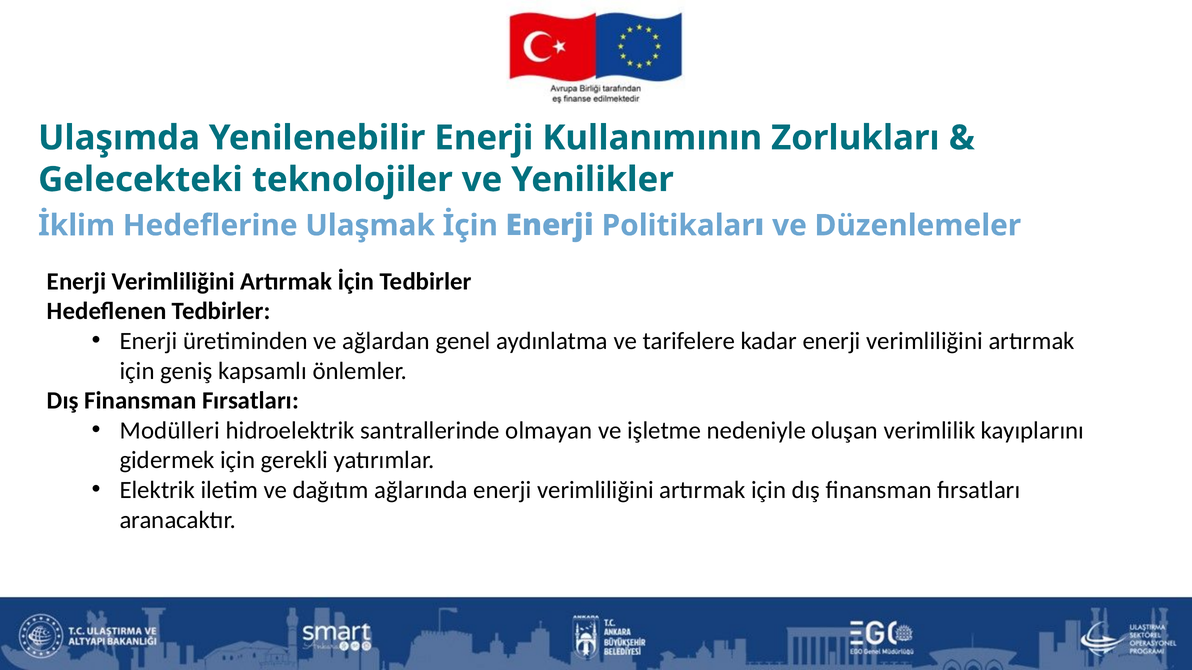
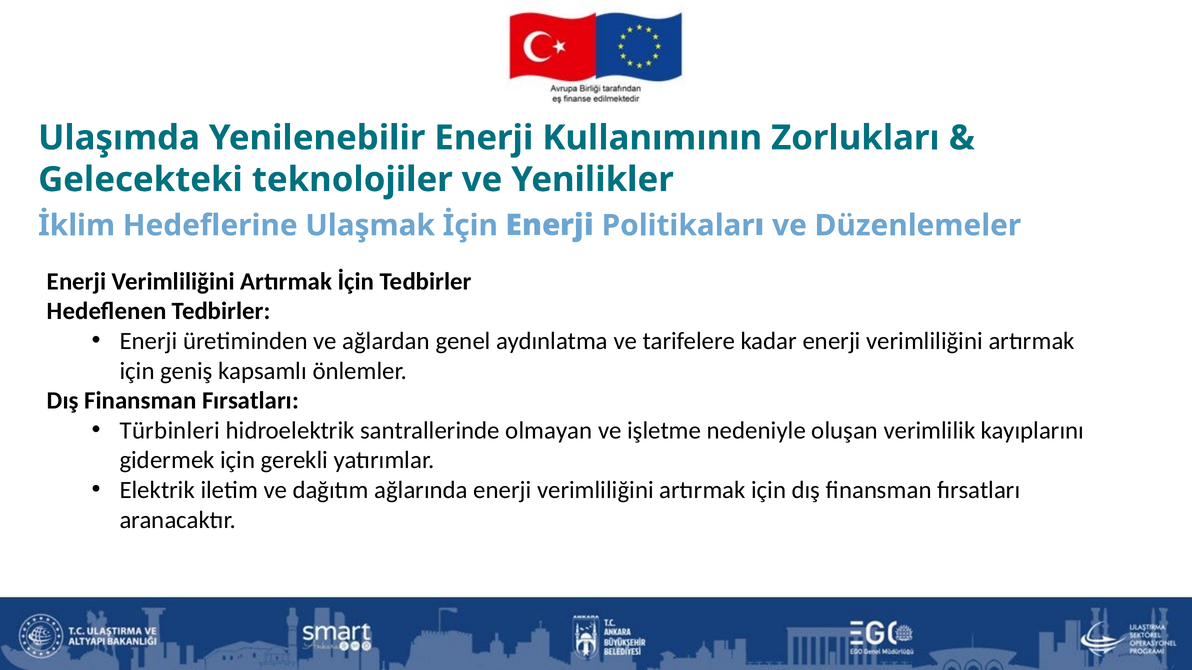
Modülleri: Modülleri -> Türbinleri
